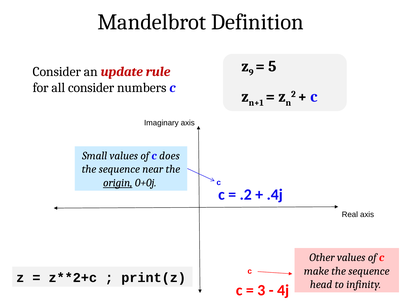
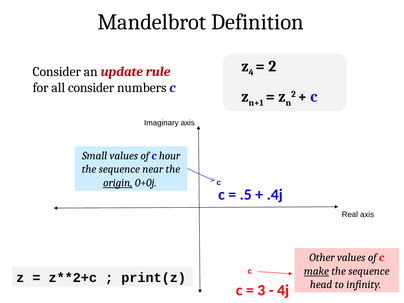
9: 9 -> 4
5 at (272, 66): 5 -> 2
does: does -> hour
.2: .2 -> .5
make underline: none -> present
